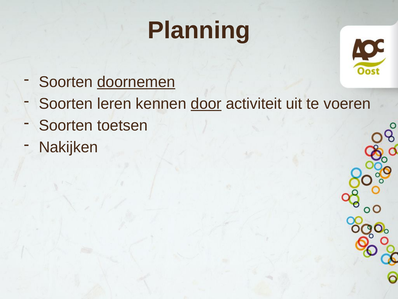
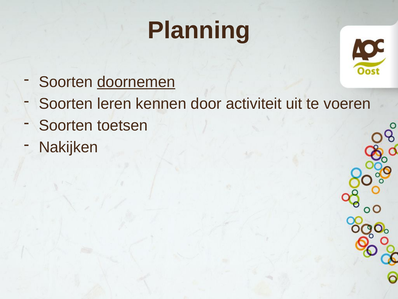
door underline: present -> none
